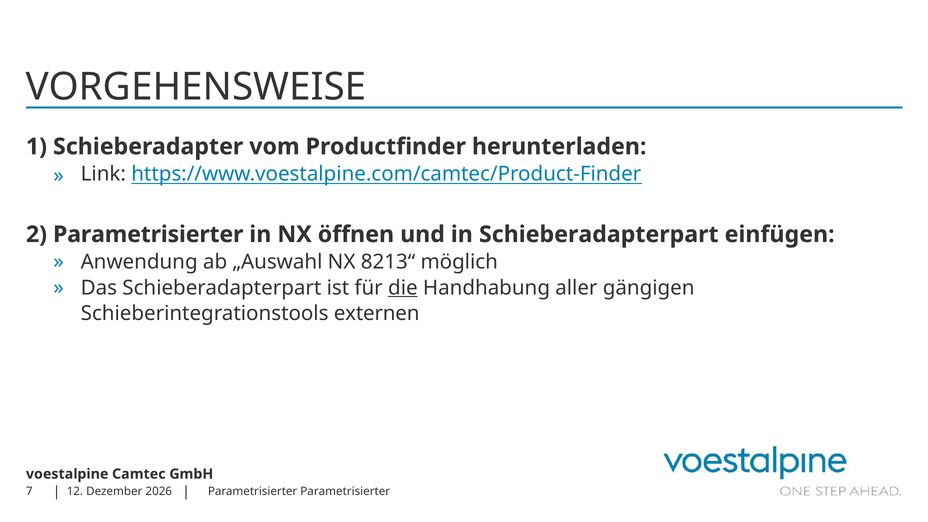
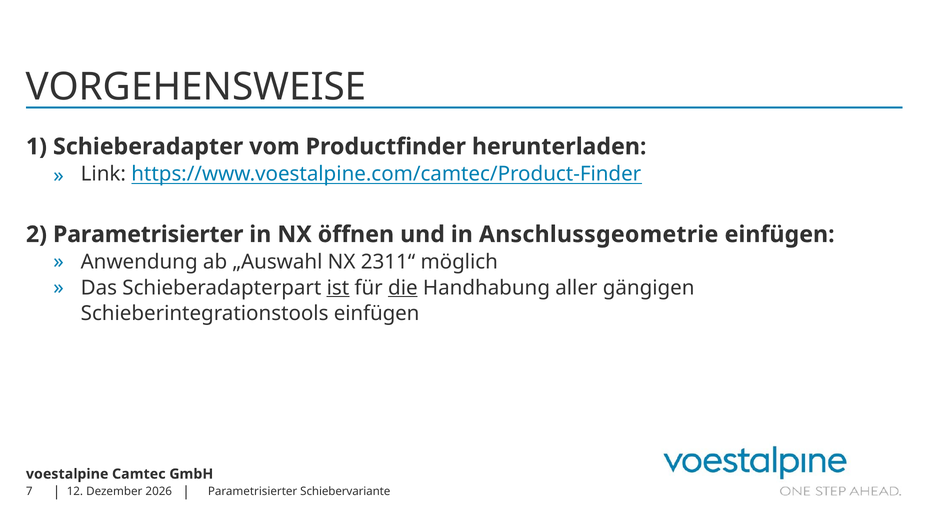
in Schieberadapterpart: Schieberadapterpart -> Anschlussgeometrie
8213“: 8213“ -> 2311“
ist underline: none -> present
Schieberintegrationstools externen: externen -> einfügen
Parametrisierter Parametrisierter: Parametrisierter -> Schiebervariante
